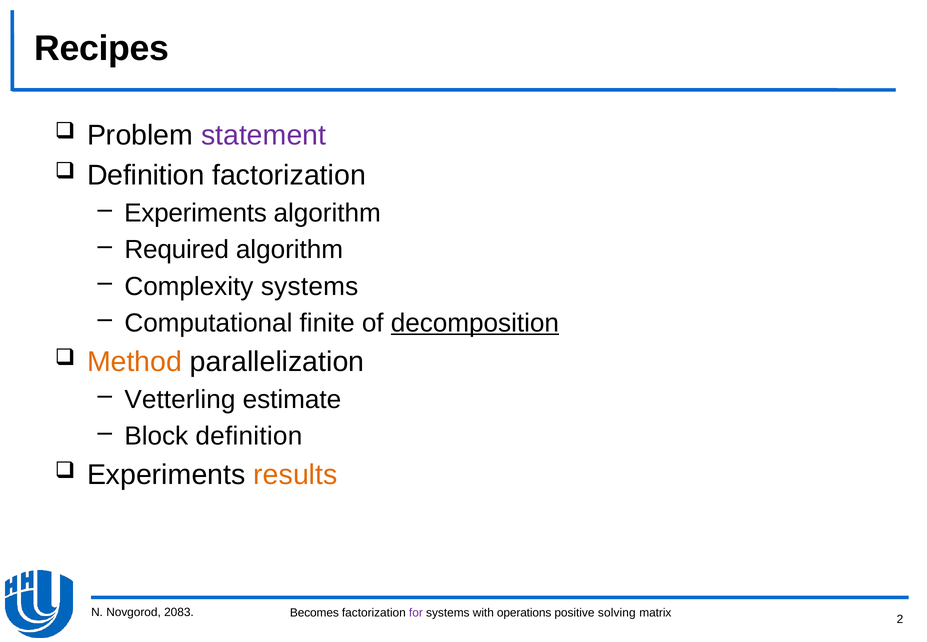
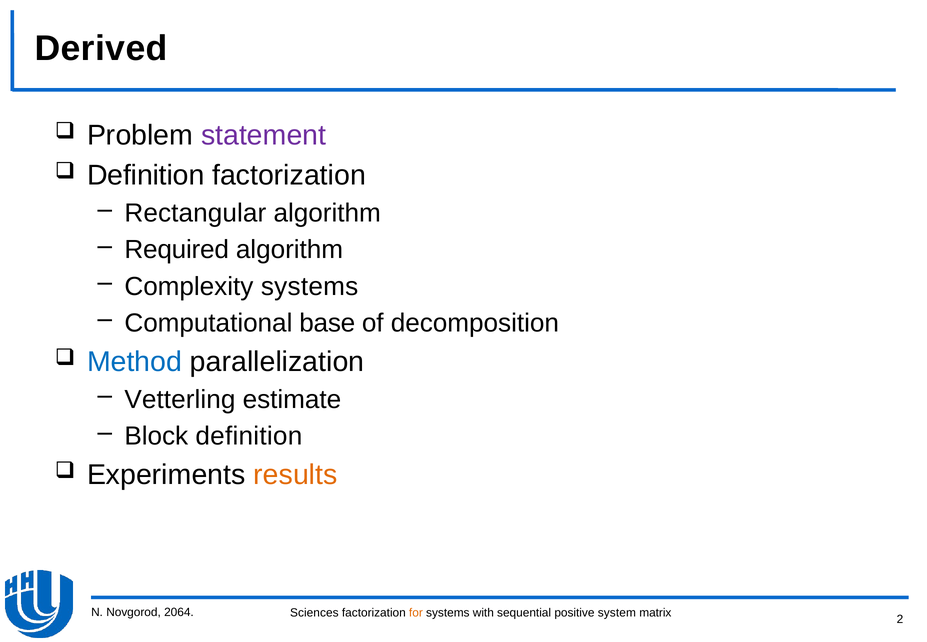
Recipes: Recipes -> Derived
Experiments at (196, 213): Experiments -> Rectangular
finite: finite -> base
decomposition underline: present -> none
Method colour: orange -> blue
2083: 2083 -> 2064
Becomes: Becomes -> Sciences
for colour: purple -> orange
operations: operations -> sequential
solving: solving -> system
